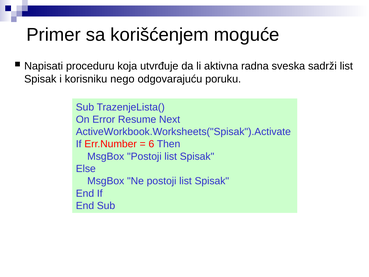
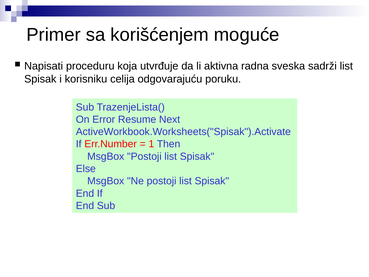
nego: nego -> celija
6: 6 -> 1
